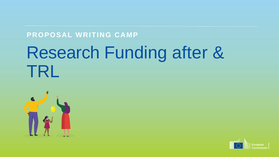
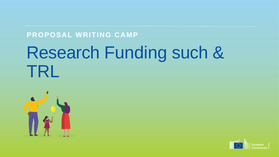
after: after -> such
